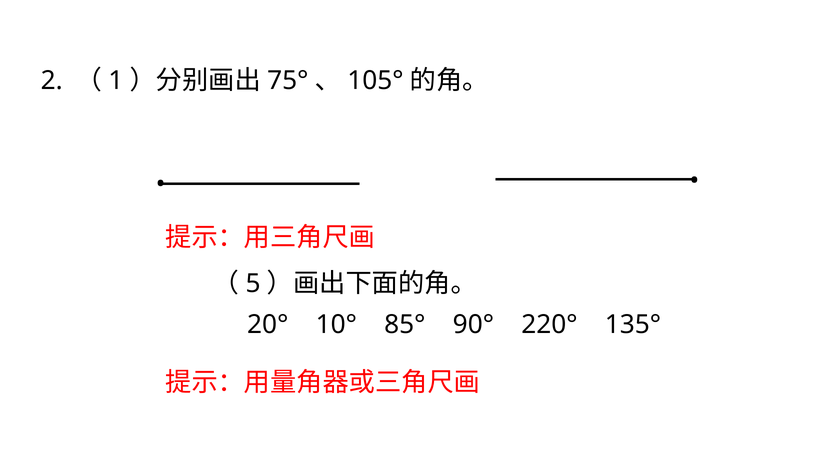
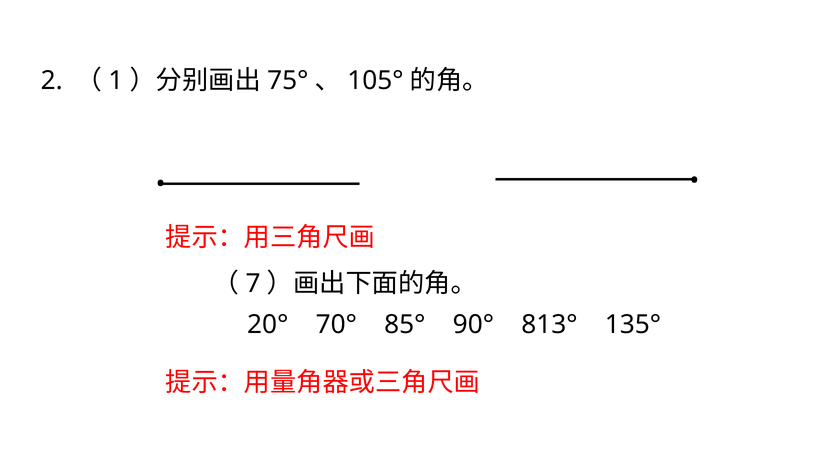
5: 5 -> 7
10°: 10° -> 70°
220°: 220° -> 813°
